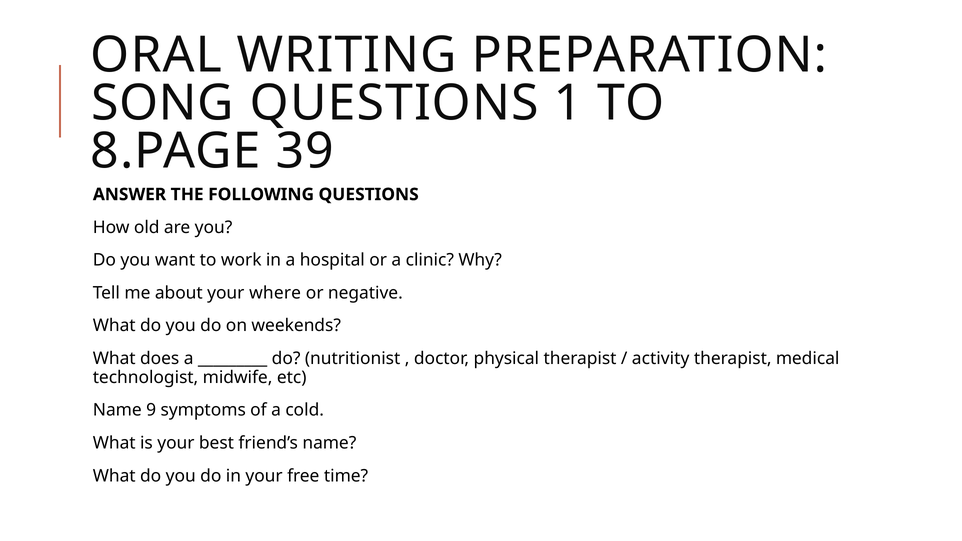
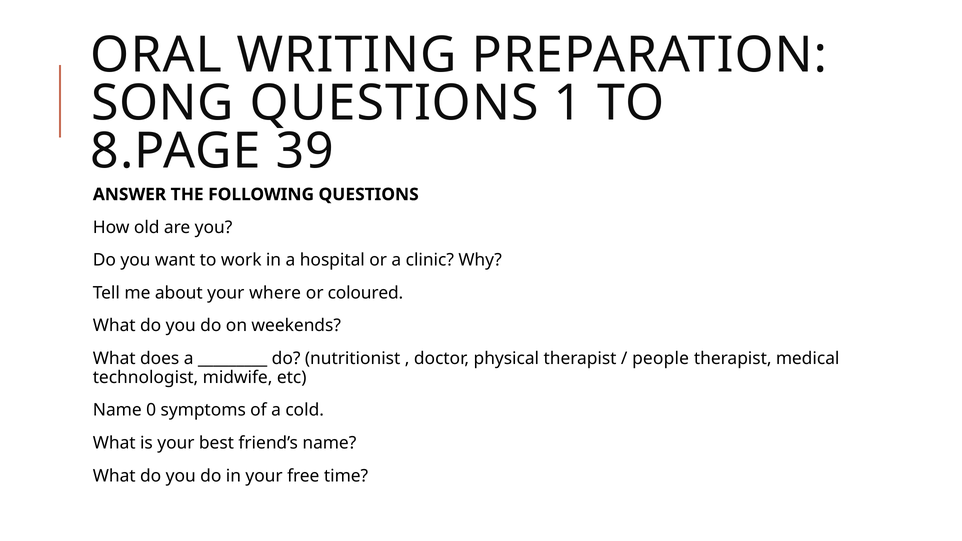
negative: negative -> coloured
activity: activity -> people
9: 9 -> 0
